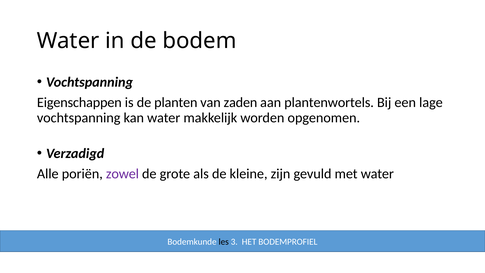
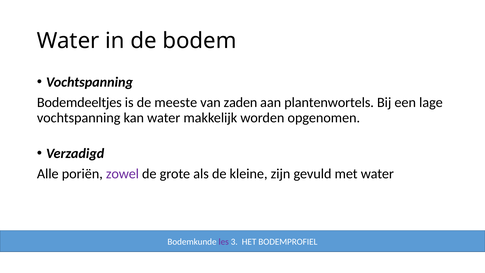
Eigenschappen: Eigenschappen -> Bodemdeeltjes
planten: planten -> meeste
les colour: black -> purple
